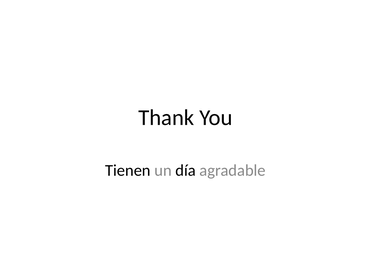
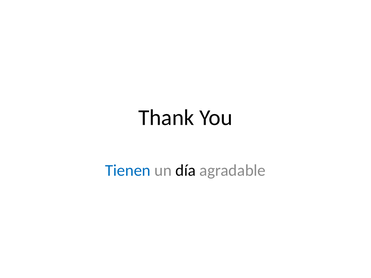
Tienen colour: black -> blue
